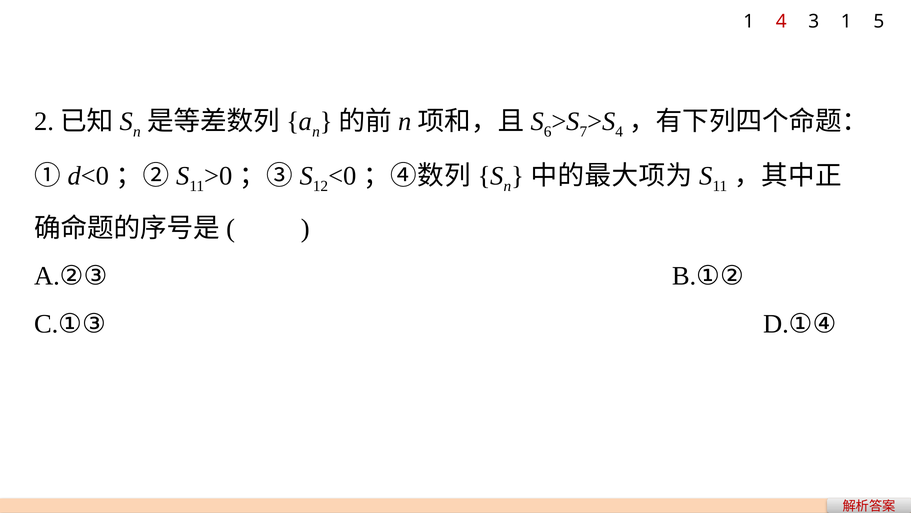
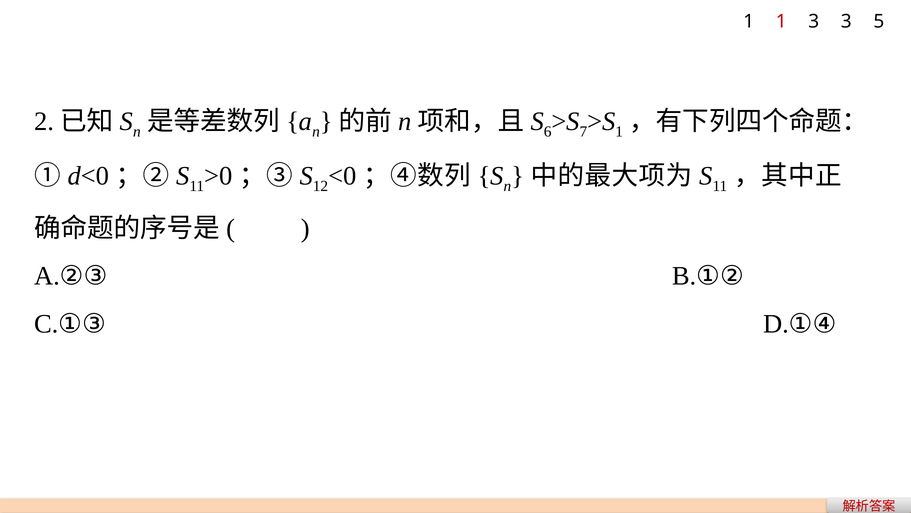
1 4: 4 -> 1
3 1: 1 -> 3
4 at (619, 132): 4 -> 1
